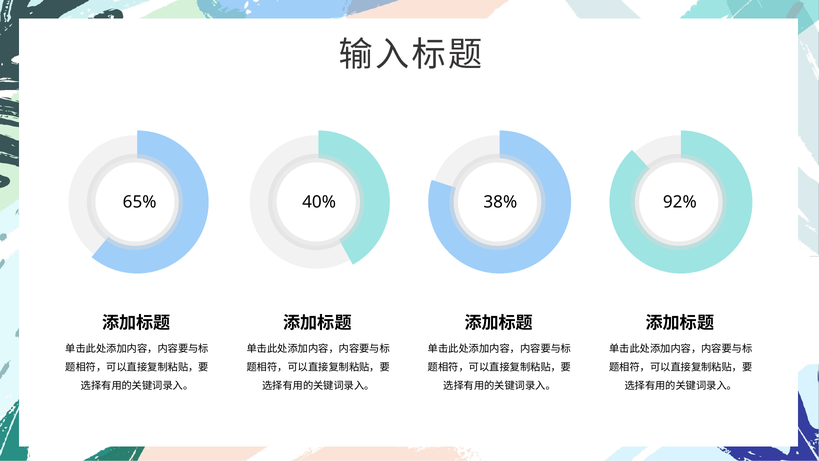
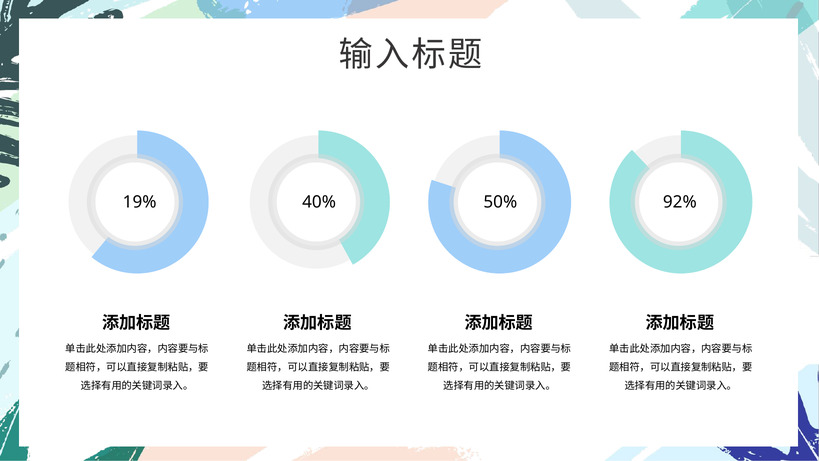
65%: 65% -> 19%
38%: 38% -> 50%
